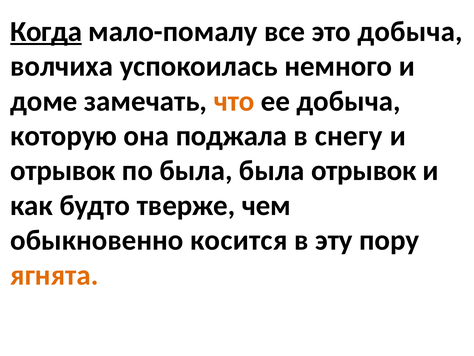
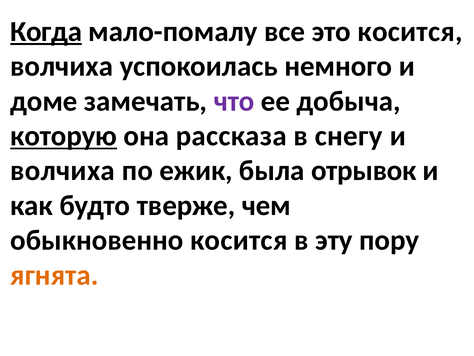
это добыча: добыча -> косится
что colour: orange -> purple
которую underline: none -> present
поджала: поджала -> рассказа
отрывок at (63, 170): отрывок -> волчиха
по была: была -> ежик
